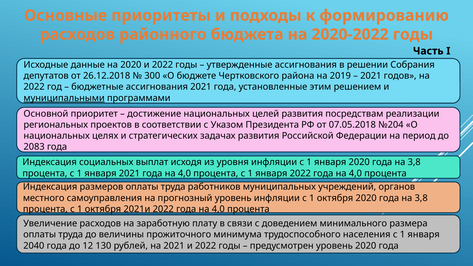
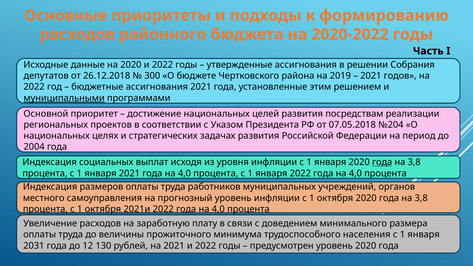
2083: 2083 -> 2004
года at (382, 162) underline: none -> present
2040: 2040 -> 2031
